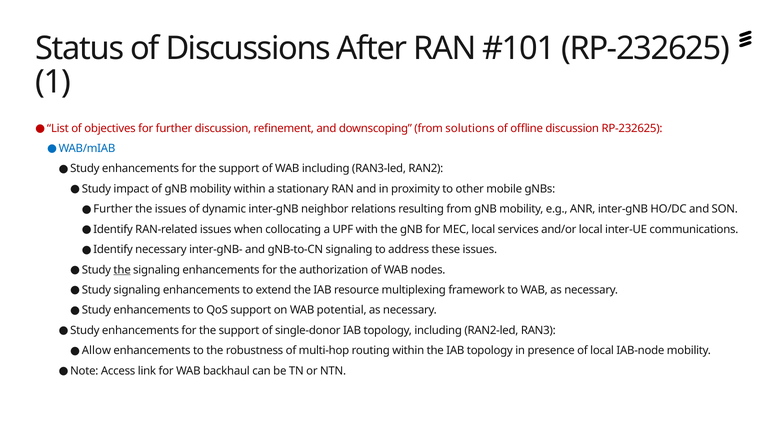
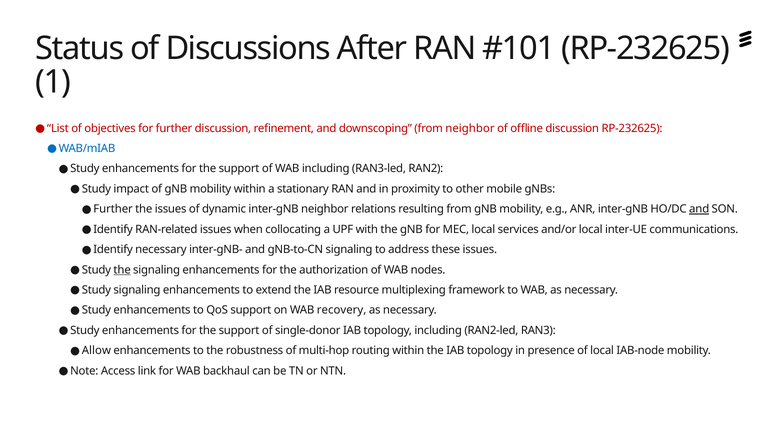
from solutions: solutions -> neighbor
and at (699, 209) underline: none -> present
potential: potential -> recovery
